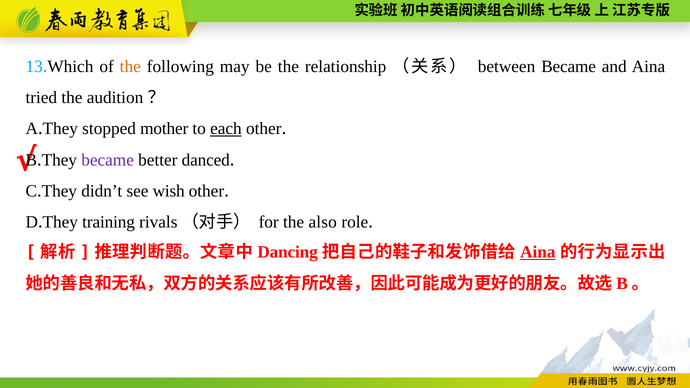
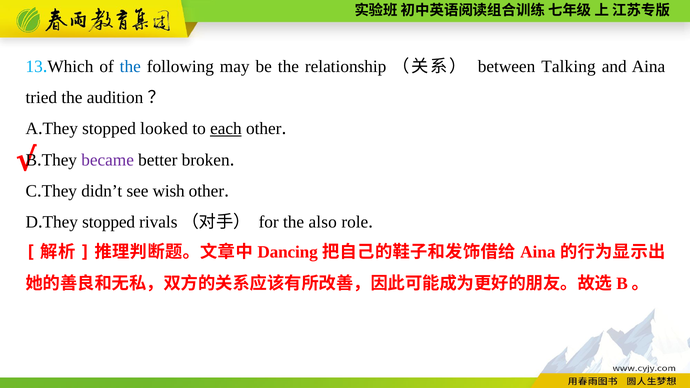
the at (130, 67) colour: orange -> blue
between Became: Became -> Talking
mother: mother -> looked
danced: danced -> broken
training at (109, 222): training -> stopped
Aina at (538, 252) underline: present -> none
